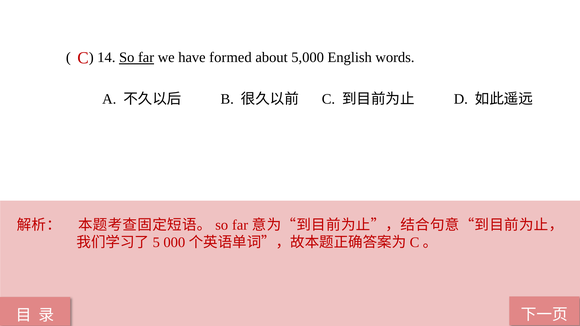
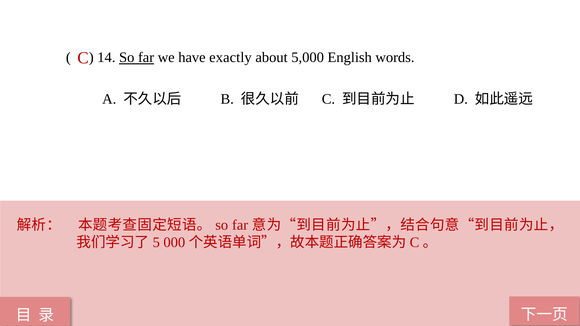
formed: formed -> exactly
